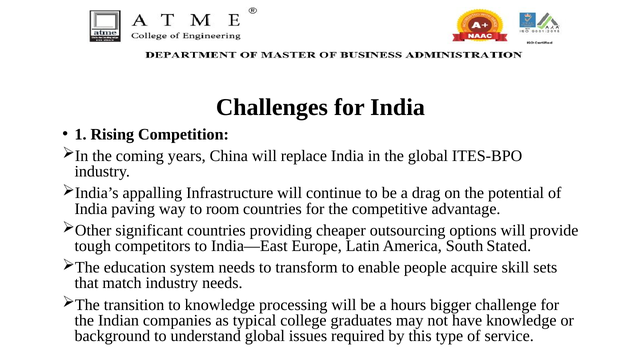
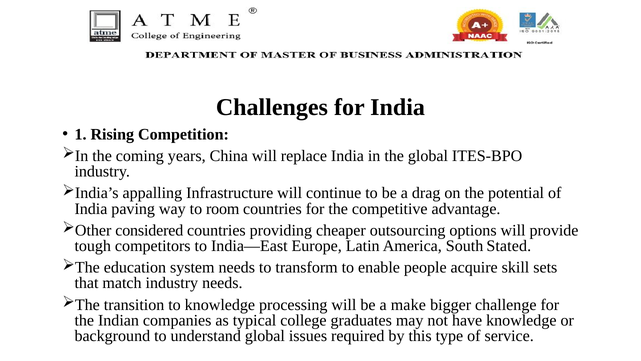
significant: significant -> considered
hours: hours -> make
